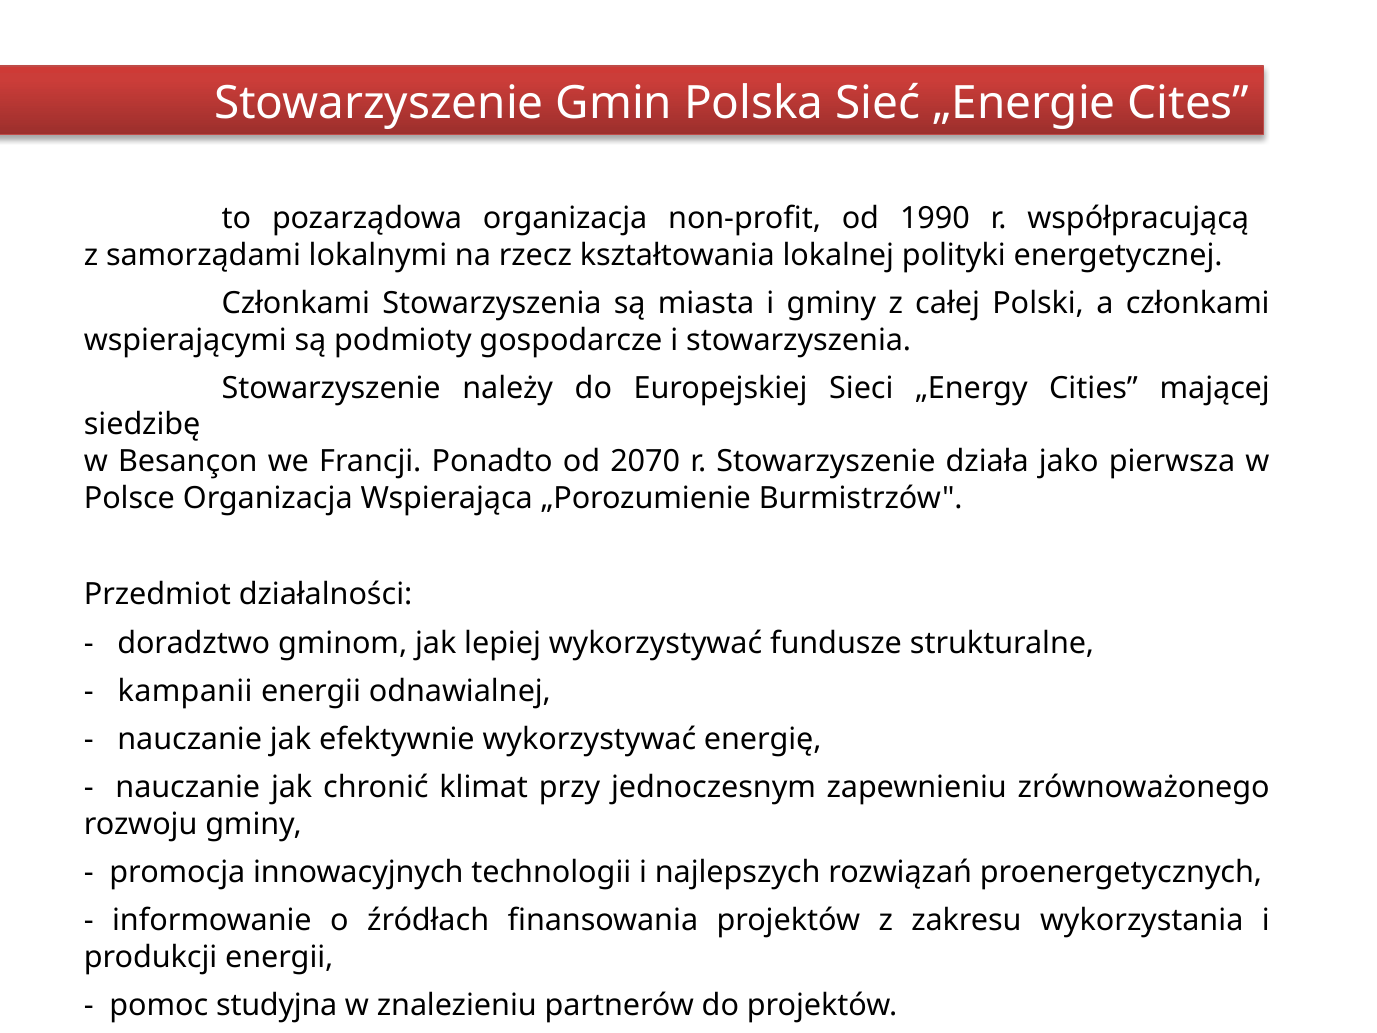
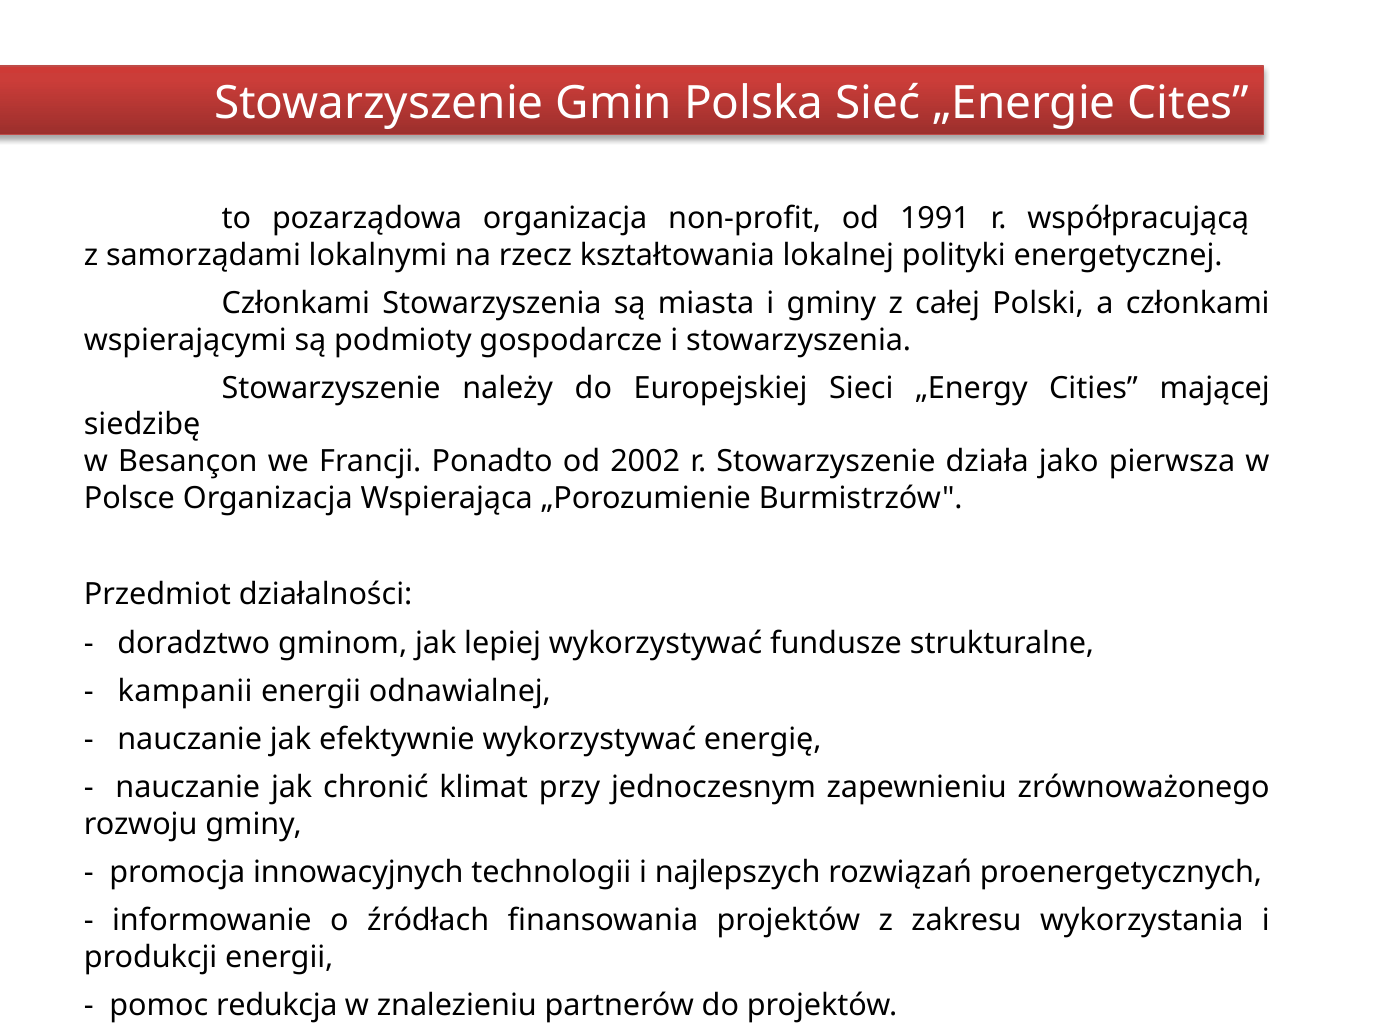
1990: 1990 -> 1991
2070: 2070 -> 2002
studyjna: studyjna -> redukcja
